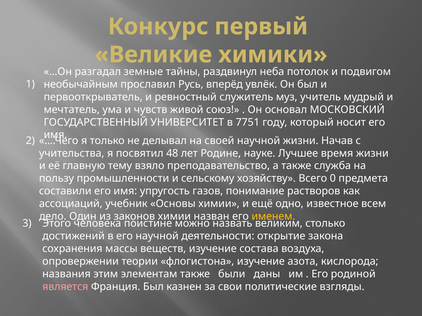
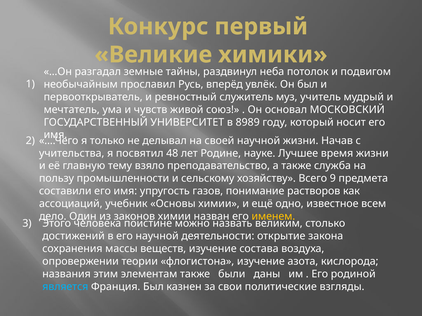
7751: 7751 -> 8989
0: 0 -> 9
является colour: pink -> light blue
